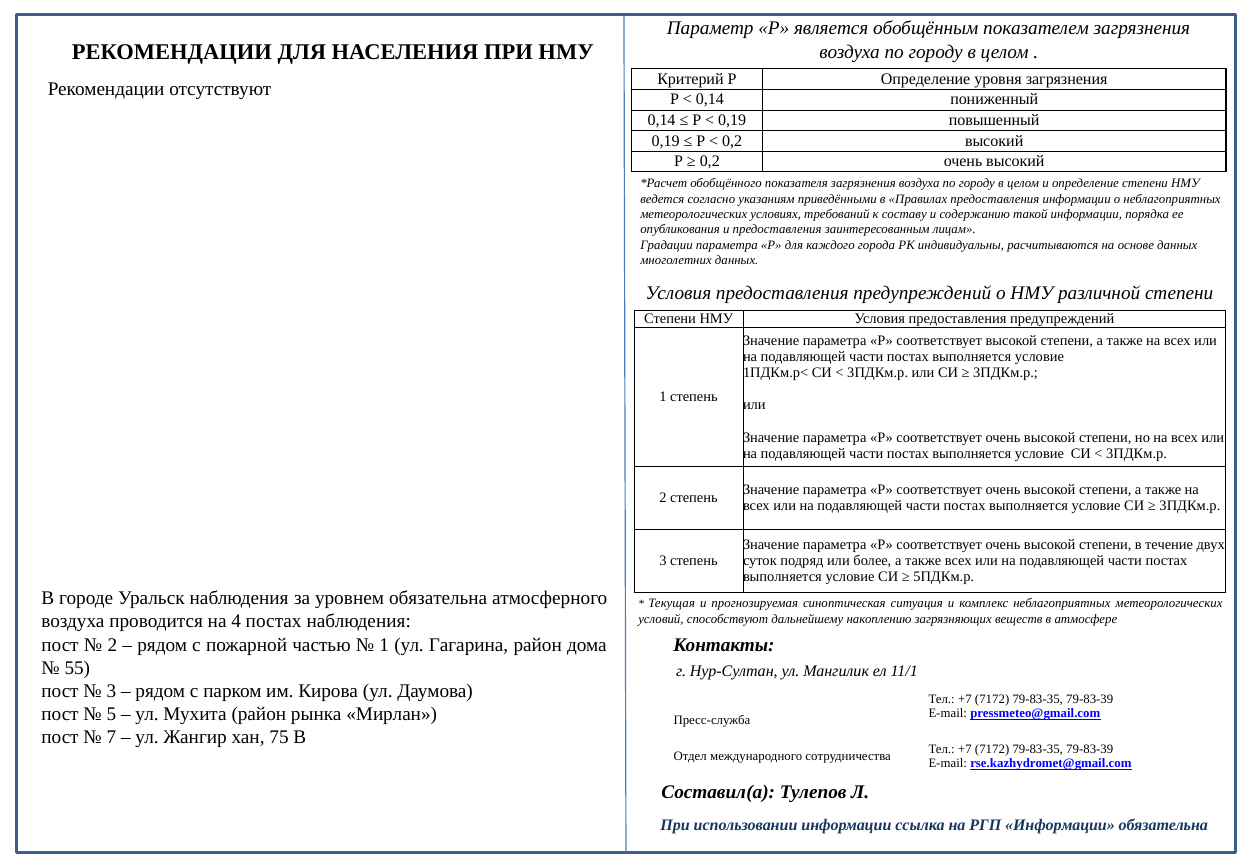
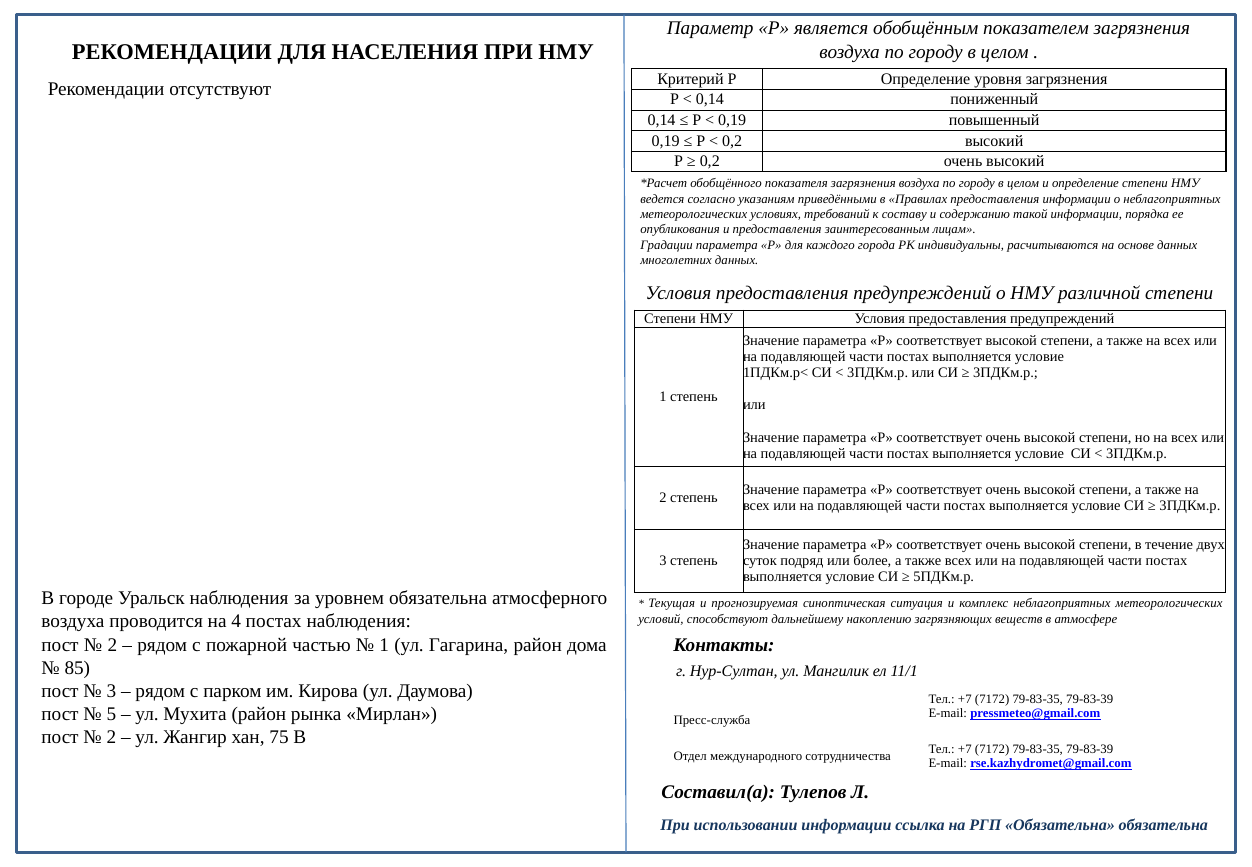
55: 55 -> 85
7 at (111, 737): 7 -> 2
РГП Информации: Информации -> Обязательна
